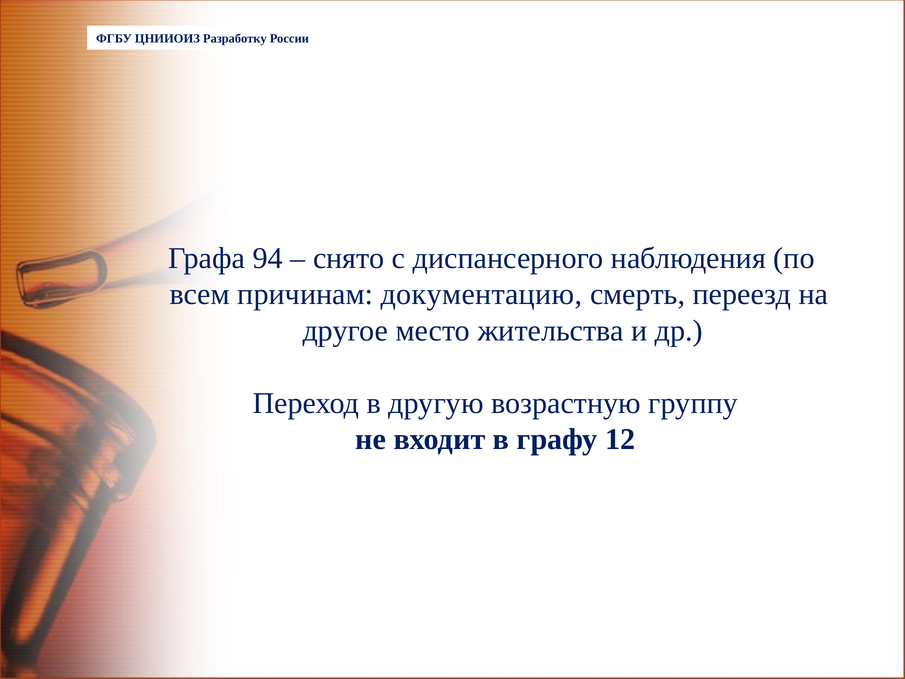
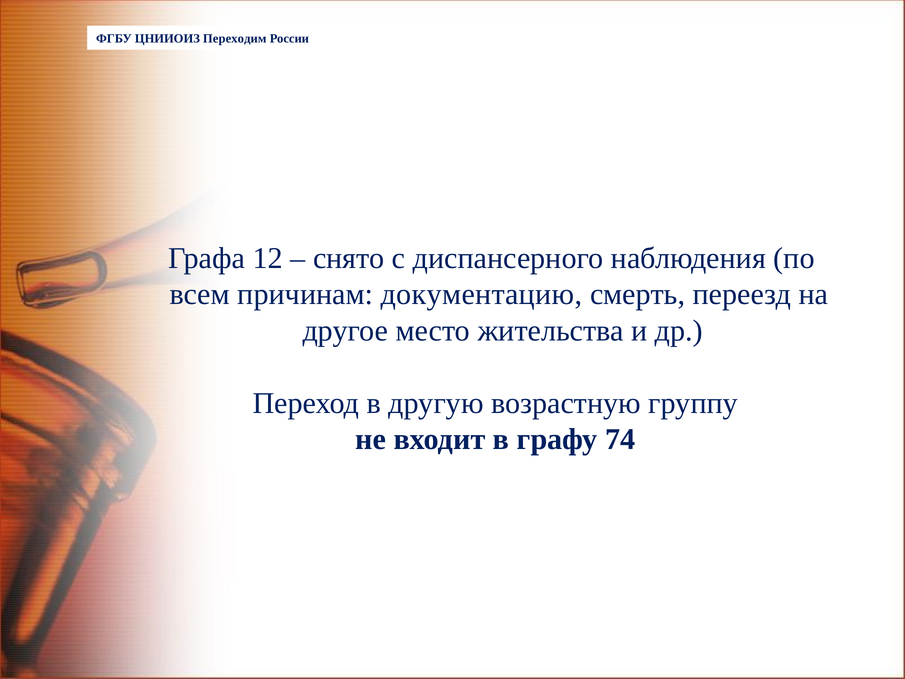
Разработку: Разработку -> Переходим
94: 94 -> 12
12: 12 -> 74
